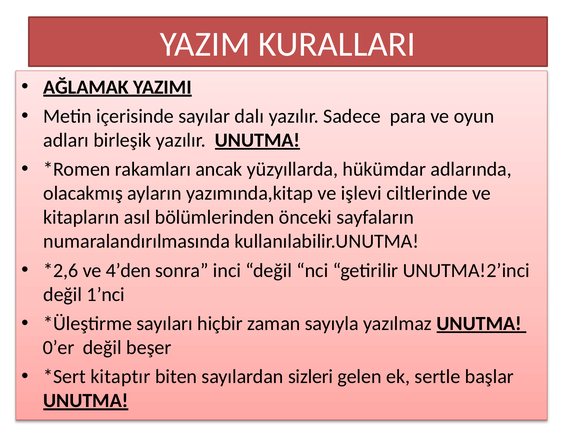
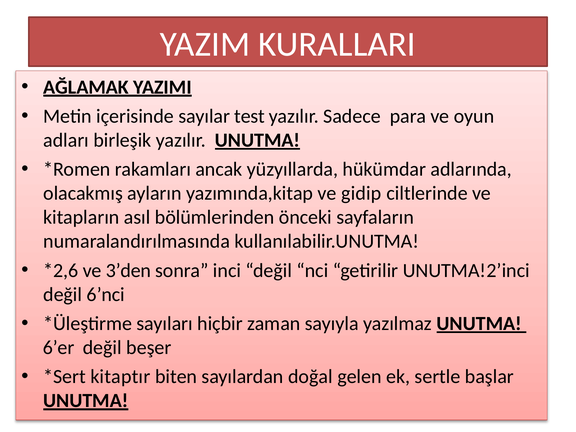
dalı: dalı -> test
işlevi: işlevi -> gidip
4’den: 4’den -> 3’den
1’nci: 1’nci -> 6’nci
0’er: 0’er -> 6’er
sizleri: sizleri -> doğal
